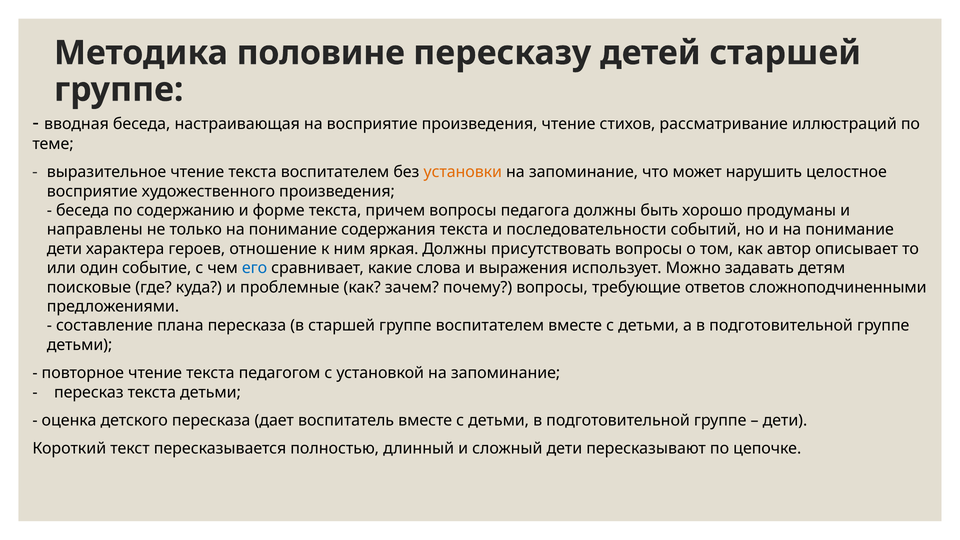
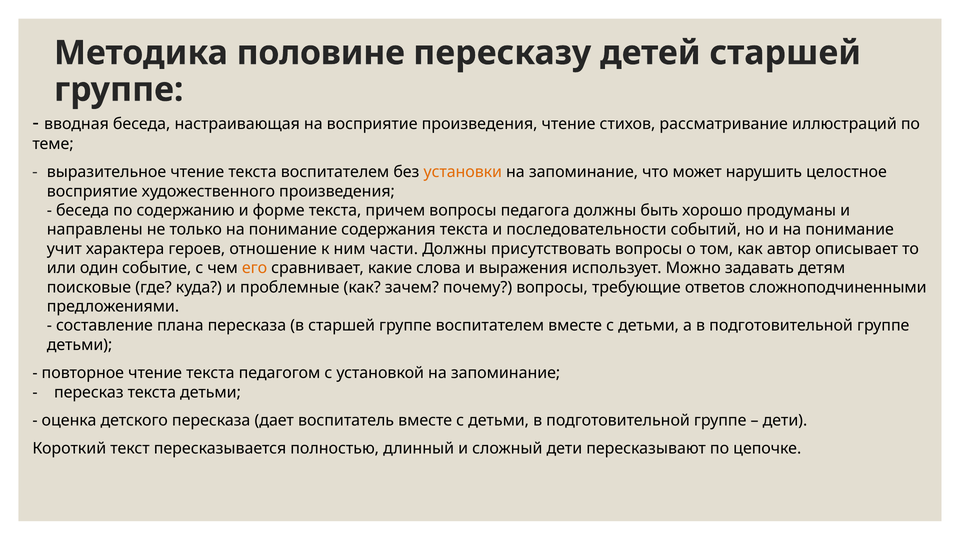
дети at (64, 249): дети -> учит
яркая: яркая -> части
его colour: blue -> orange
